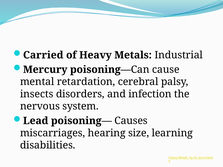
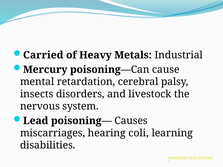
infection: infection -> livestock
size: size -> coli
